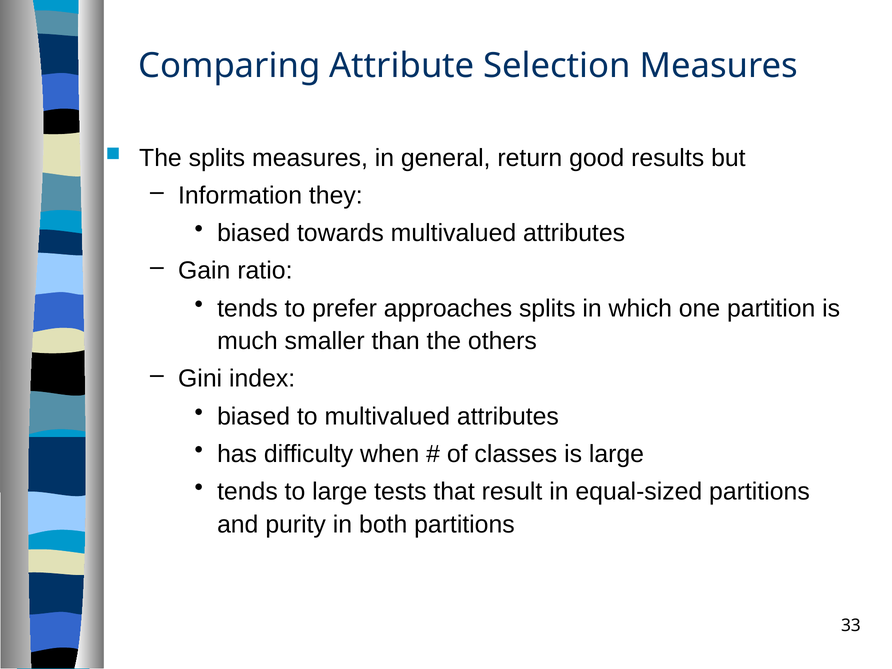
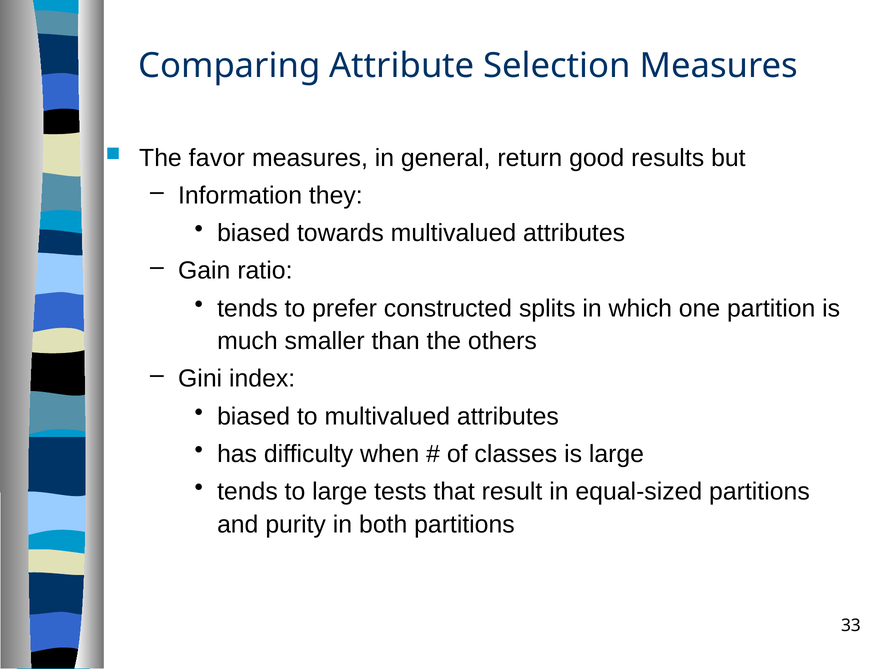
The splits: splits -> favor
approaches: approaches -> constructed
